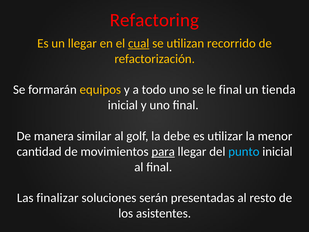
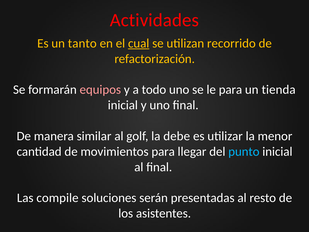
Refactoring: Refactoring -> Actividades
un llegar: llegar -> tanto
equipos colour: yellow -> pink
le final: final -> para
para at (163, 151) underline: present -> none
finalizar: finalizar -> compile
